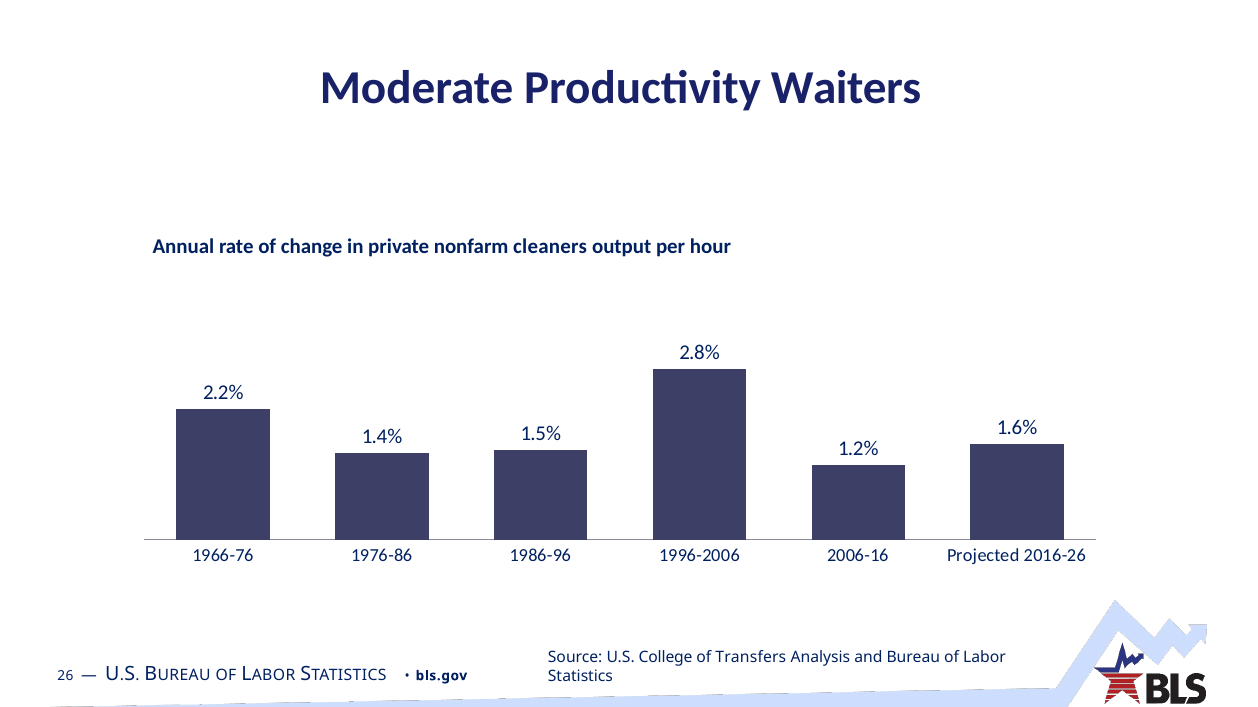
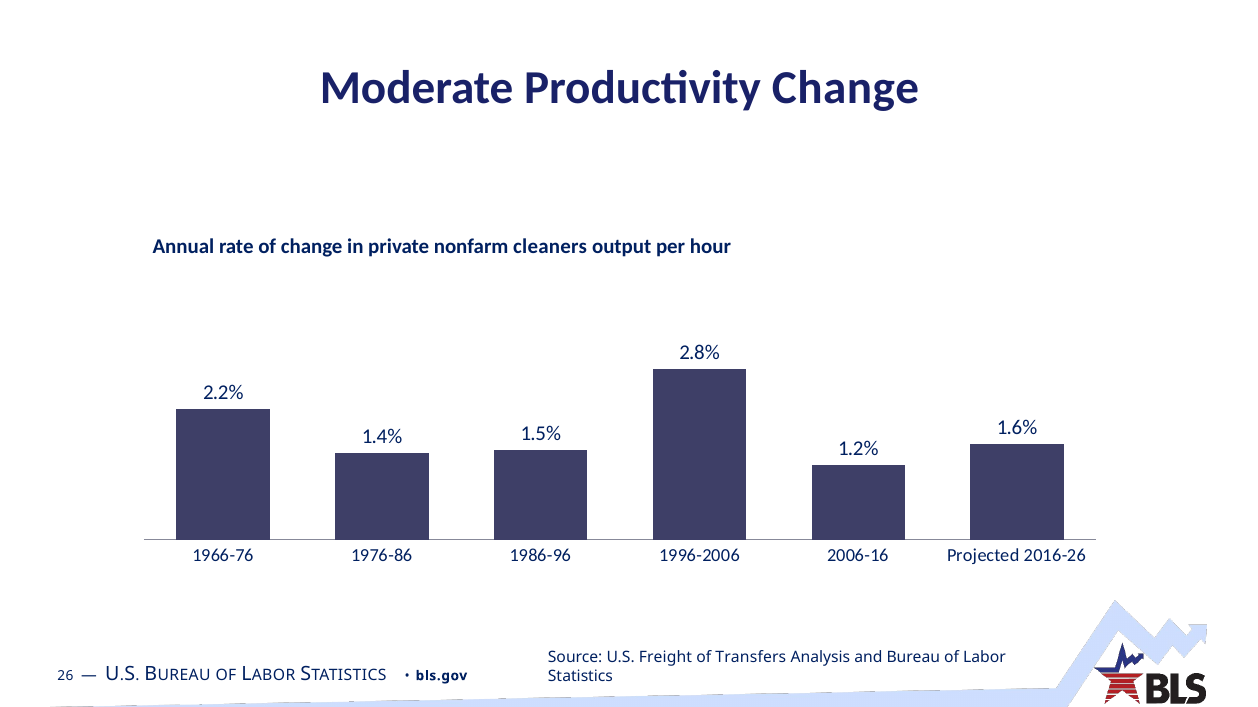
Productivity Waiters: Waiters -> Change
College: College -> Freight
